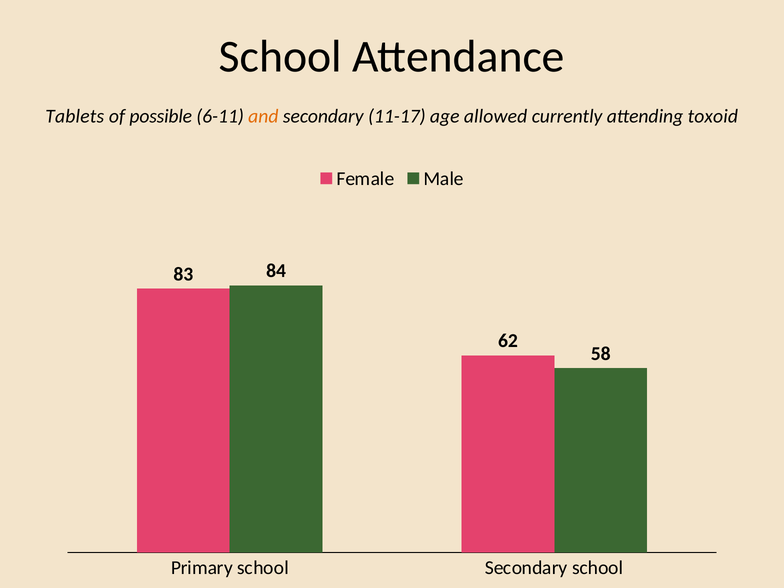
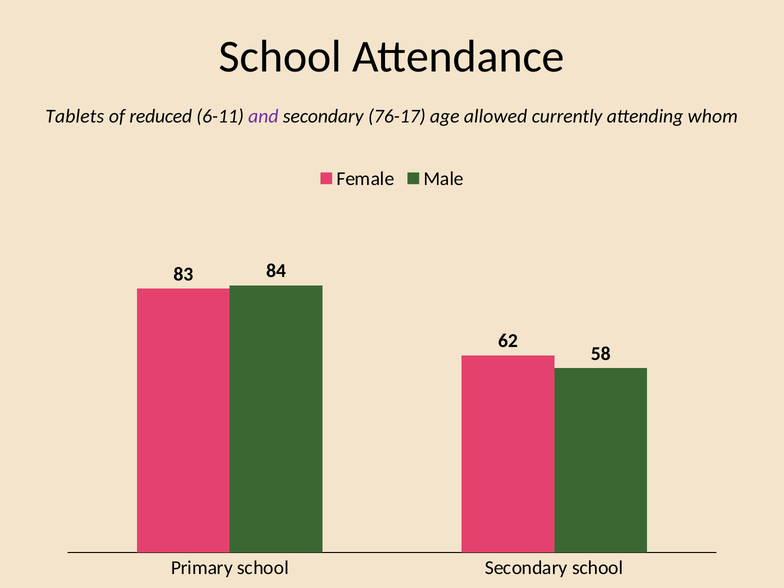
possible: possible -> reduced
and colour: orange -> purple
11-17: 11-17 -> 76-17
toxoid: toxoid -> whom
